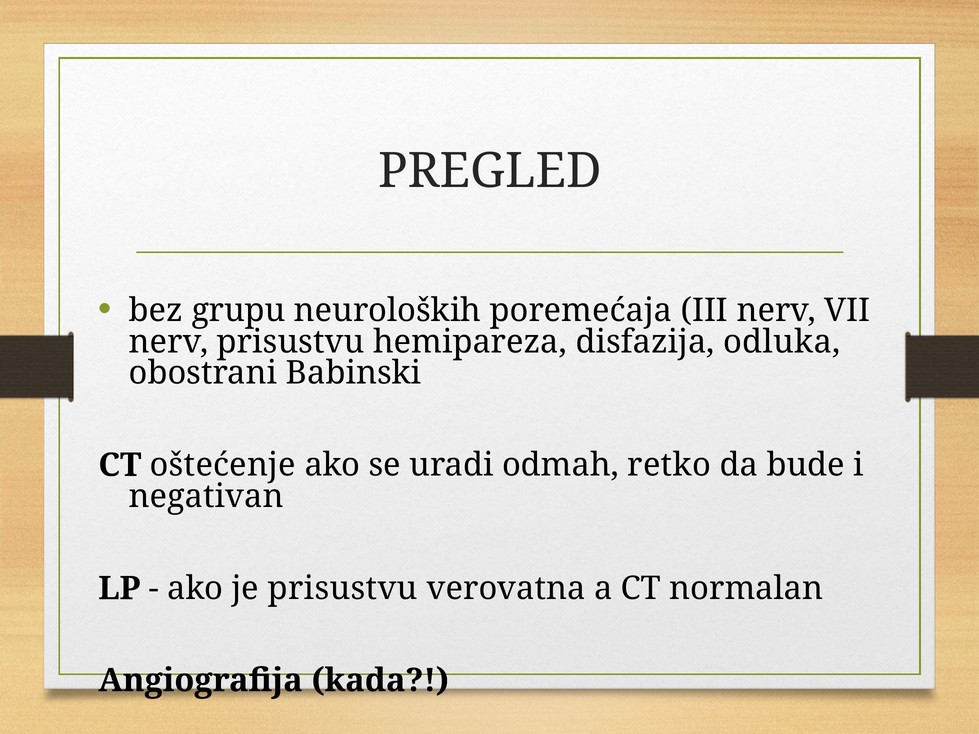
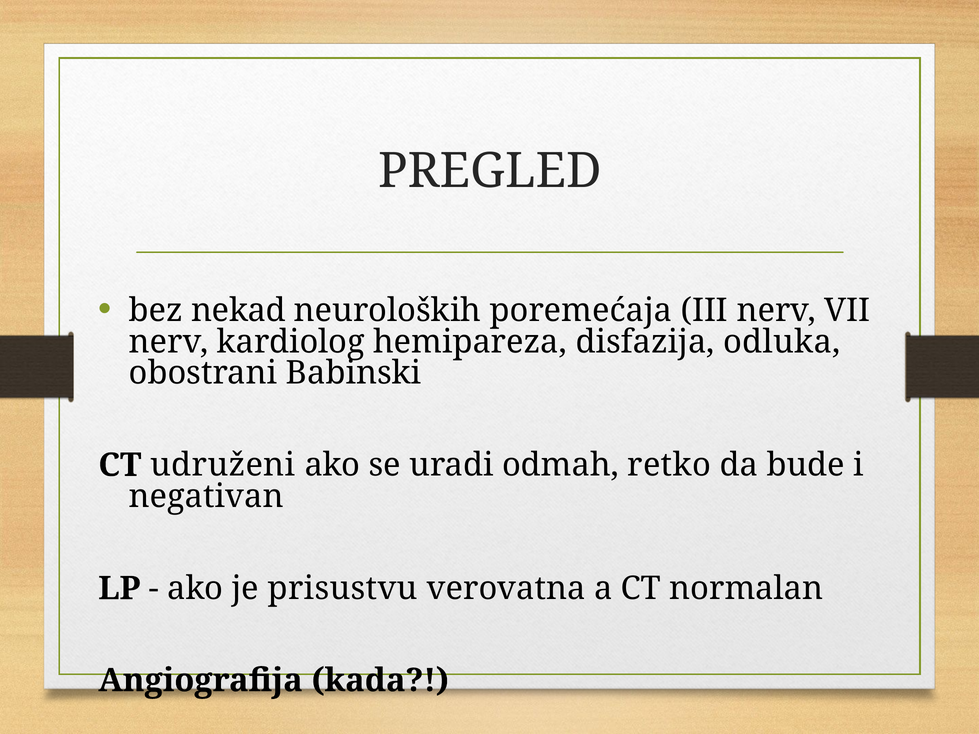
grupu: grupu -> nekad
nerv prisustvu: prisustvu -> kardiolog
oštećenje: oštećenje -> udruženi
